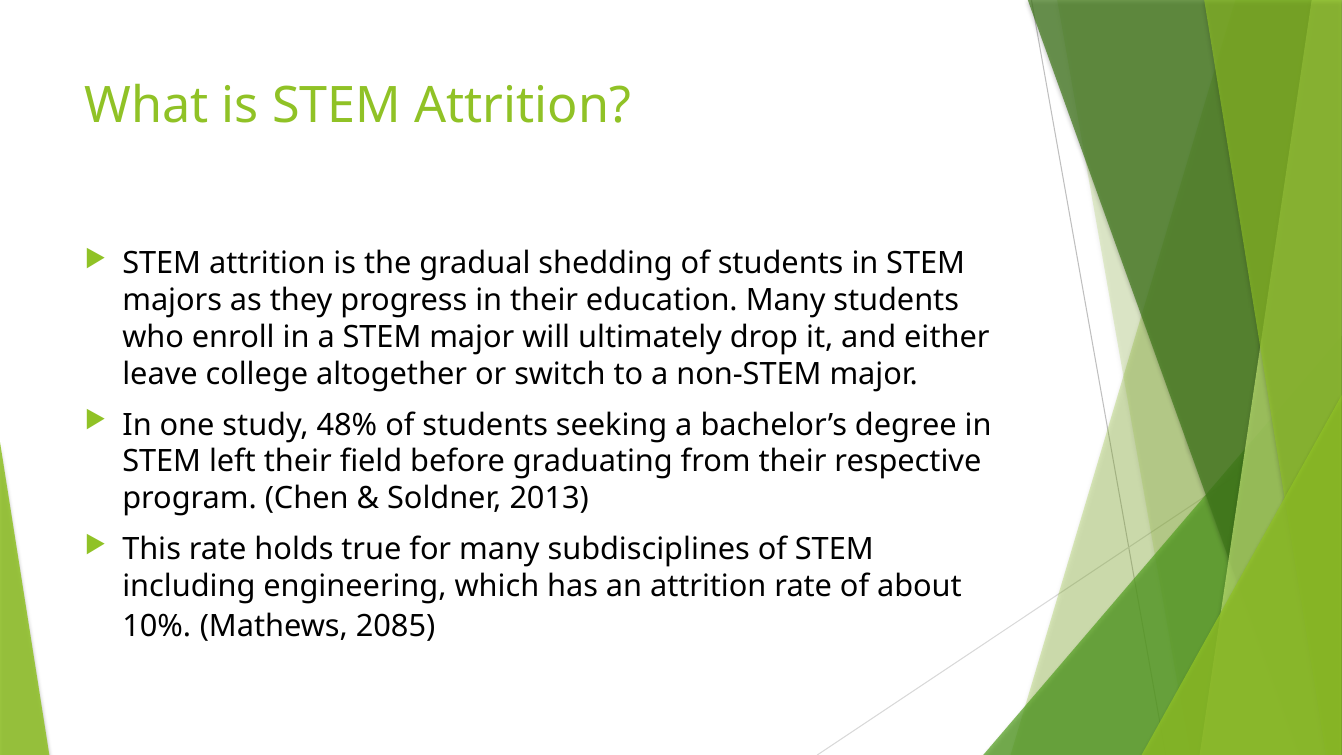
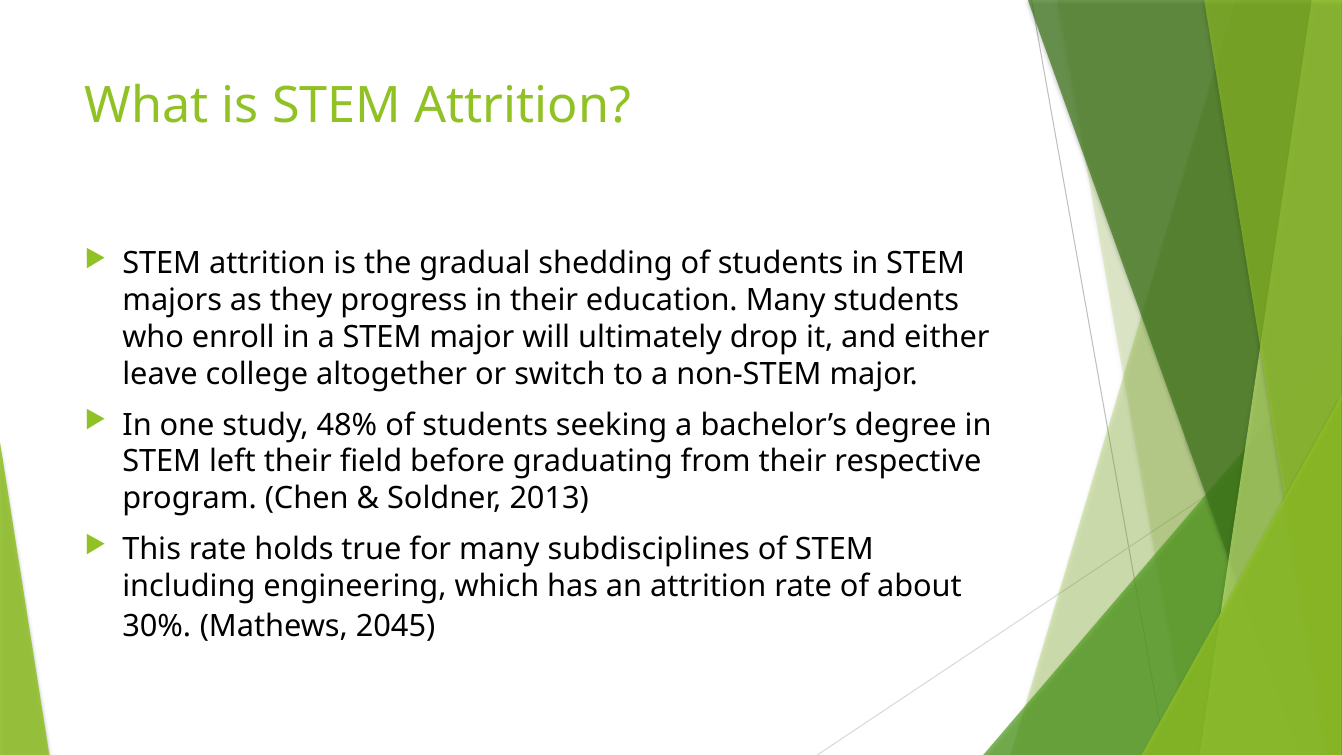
10%: 10% -> 30%
2085: 2085 -> 2045
